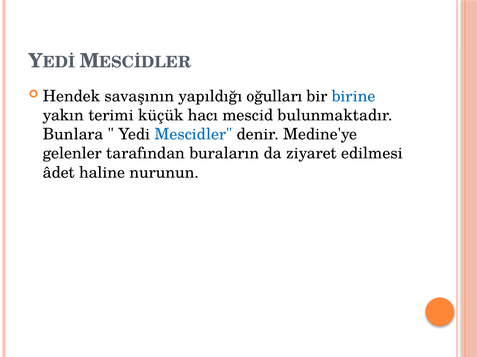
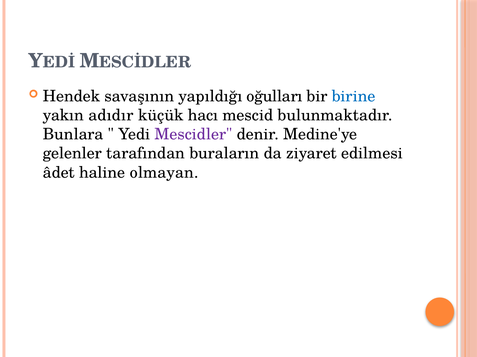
terimi: terimi -> adıdır
Mescidler colour: blue -> purple
nurunun: nurunun -> olmayan
